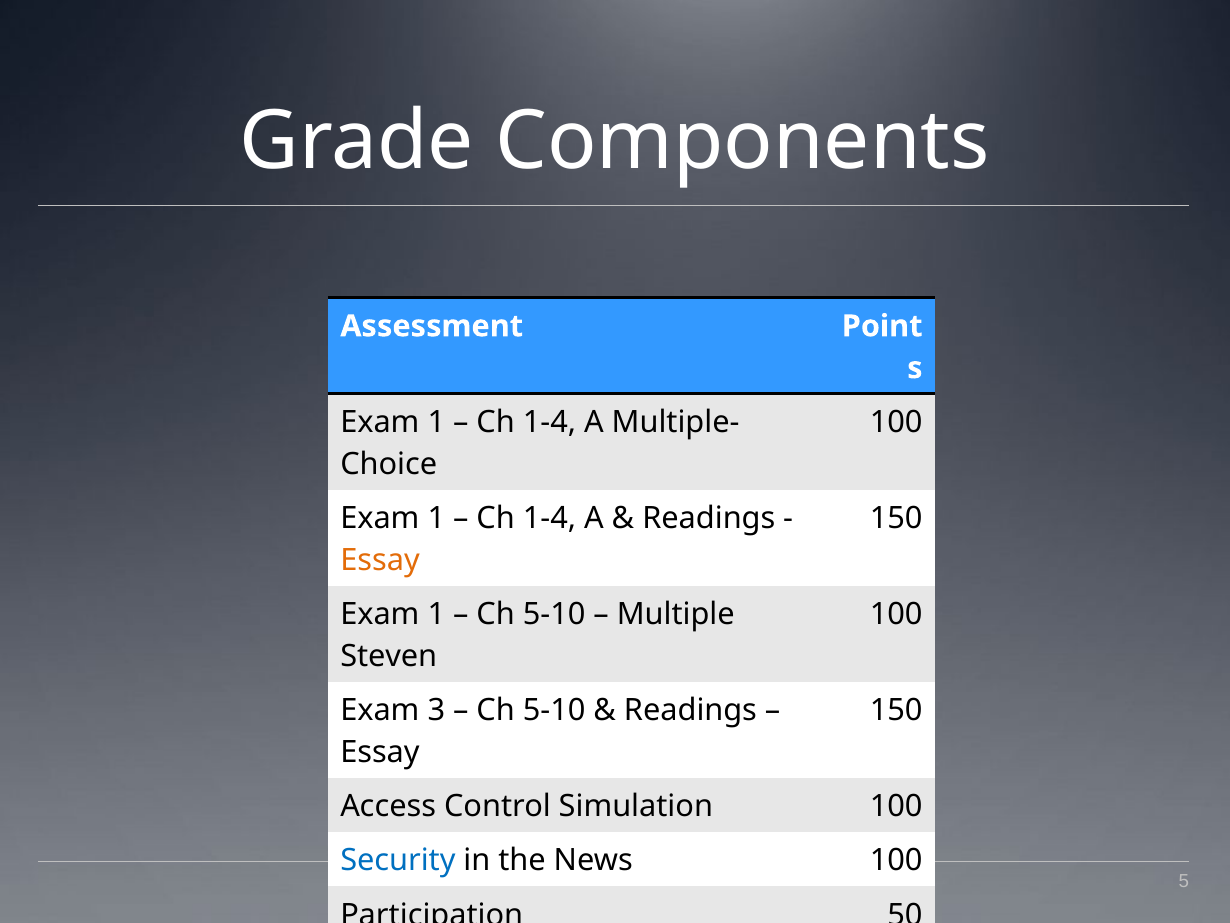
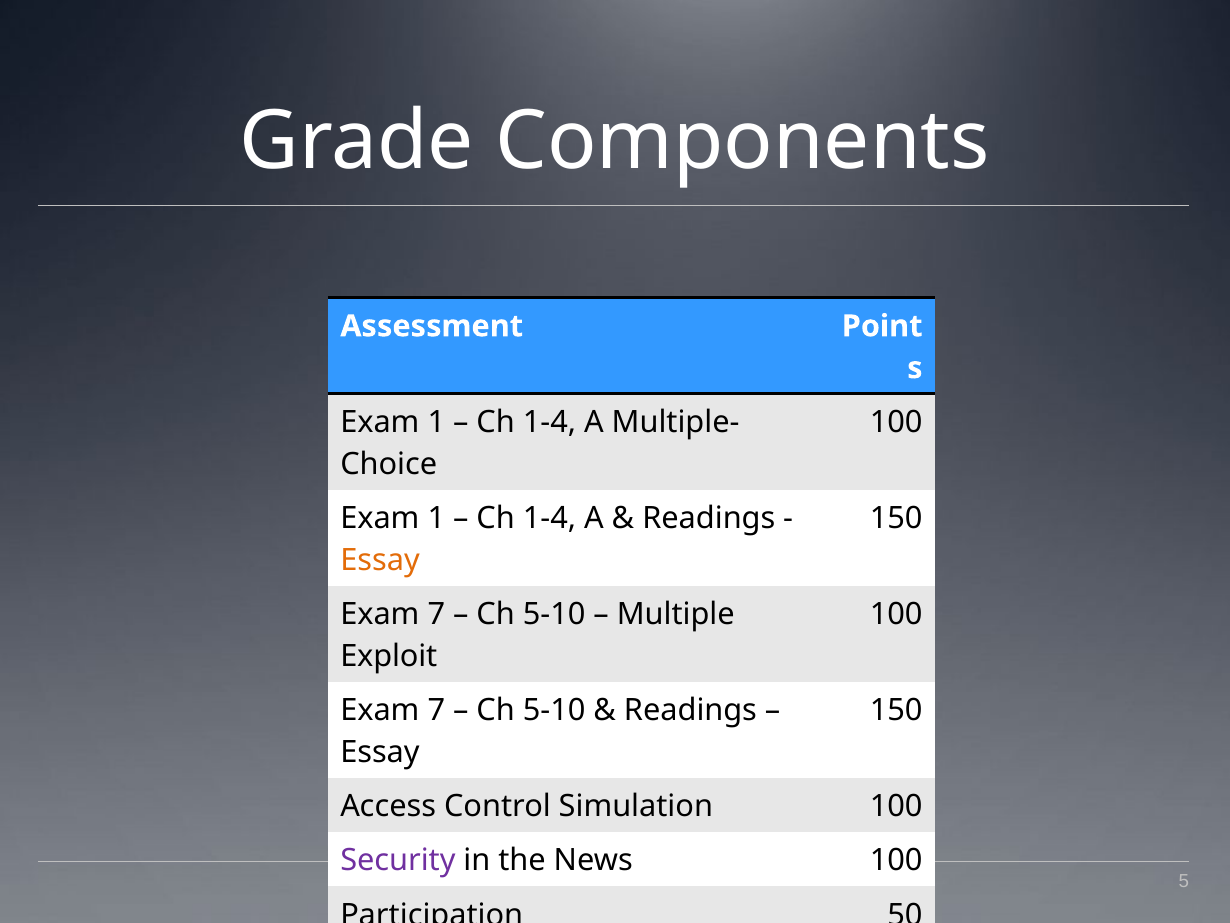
1 at (436, 614): 1 -> 7
Steven: Steven -> Exploit
3 at (436, 710): 3 -> 7
Security colour: blue -> purple
